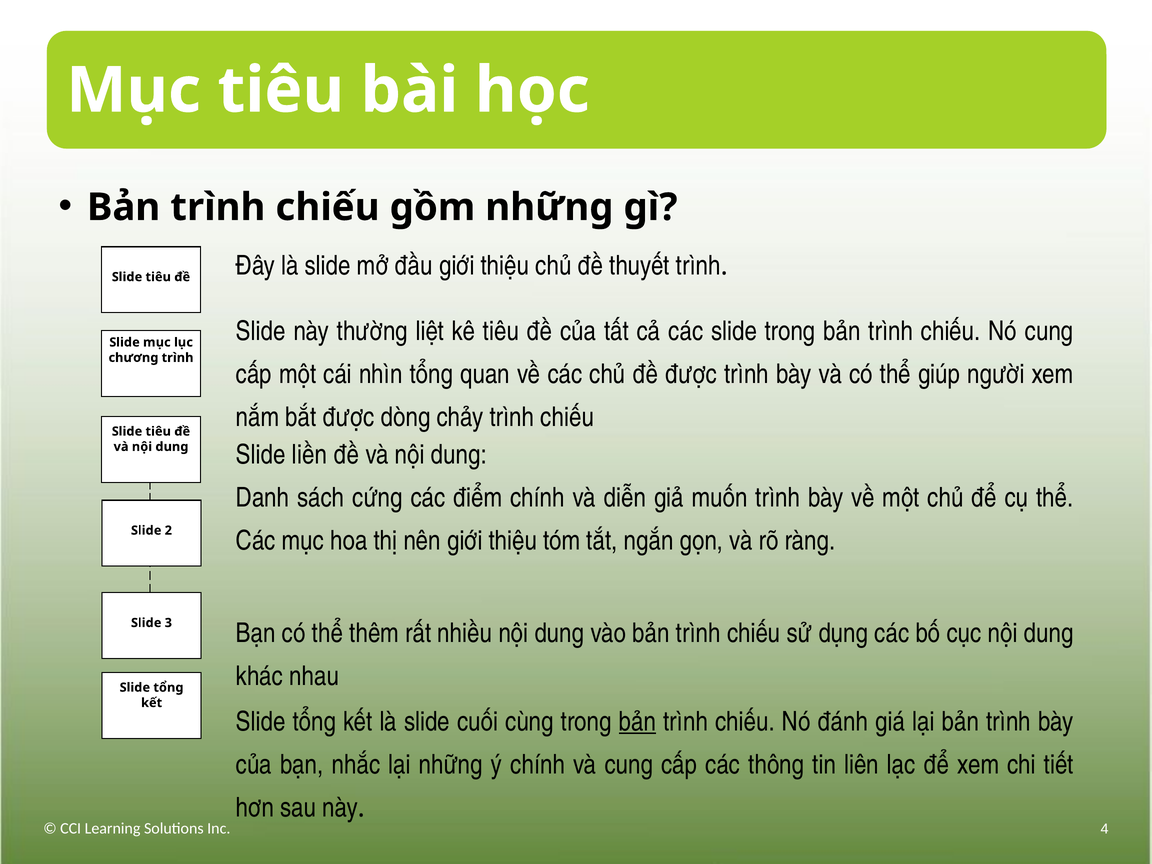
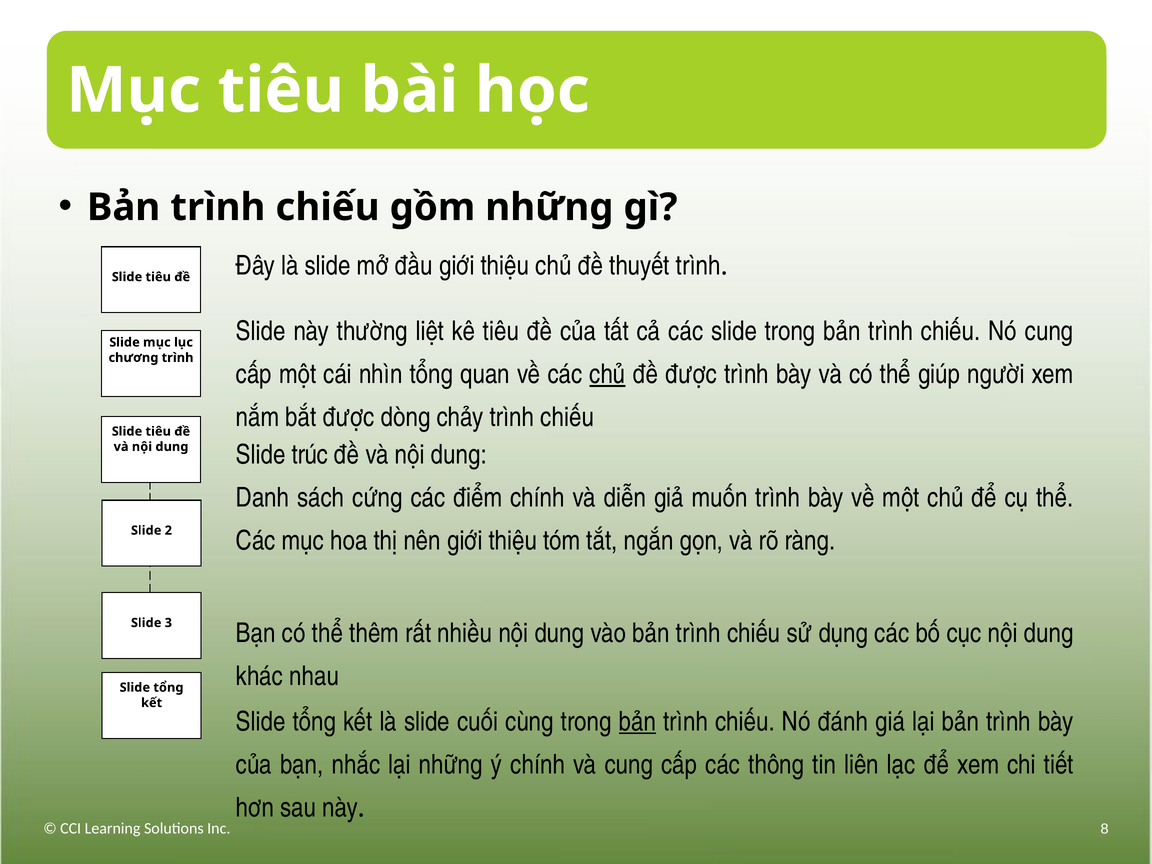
chủ at (607, 374) underline: none -> present
liền: liền -> trúc
4: 4 -> 8
